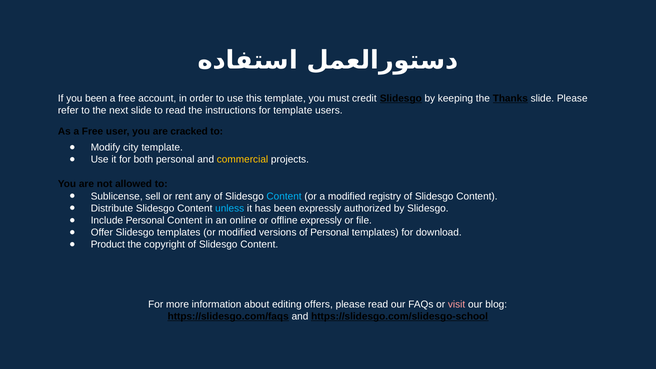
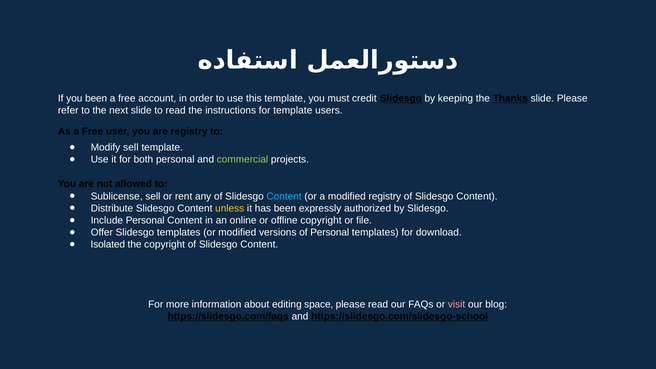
are cracked: cracked -> registry
Modify city: city -> sell
commercial colour: yellow -> light green
unless colour: light blue -> yellow
offline expressly: expressly -> copyright
Product: Product -> Isolated
offers: offers -> space
